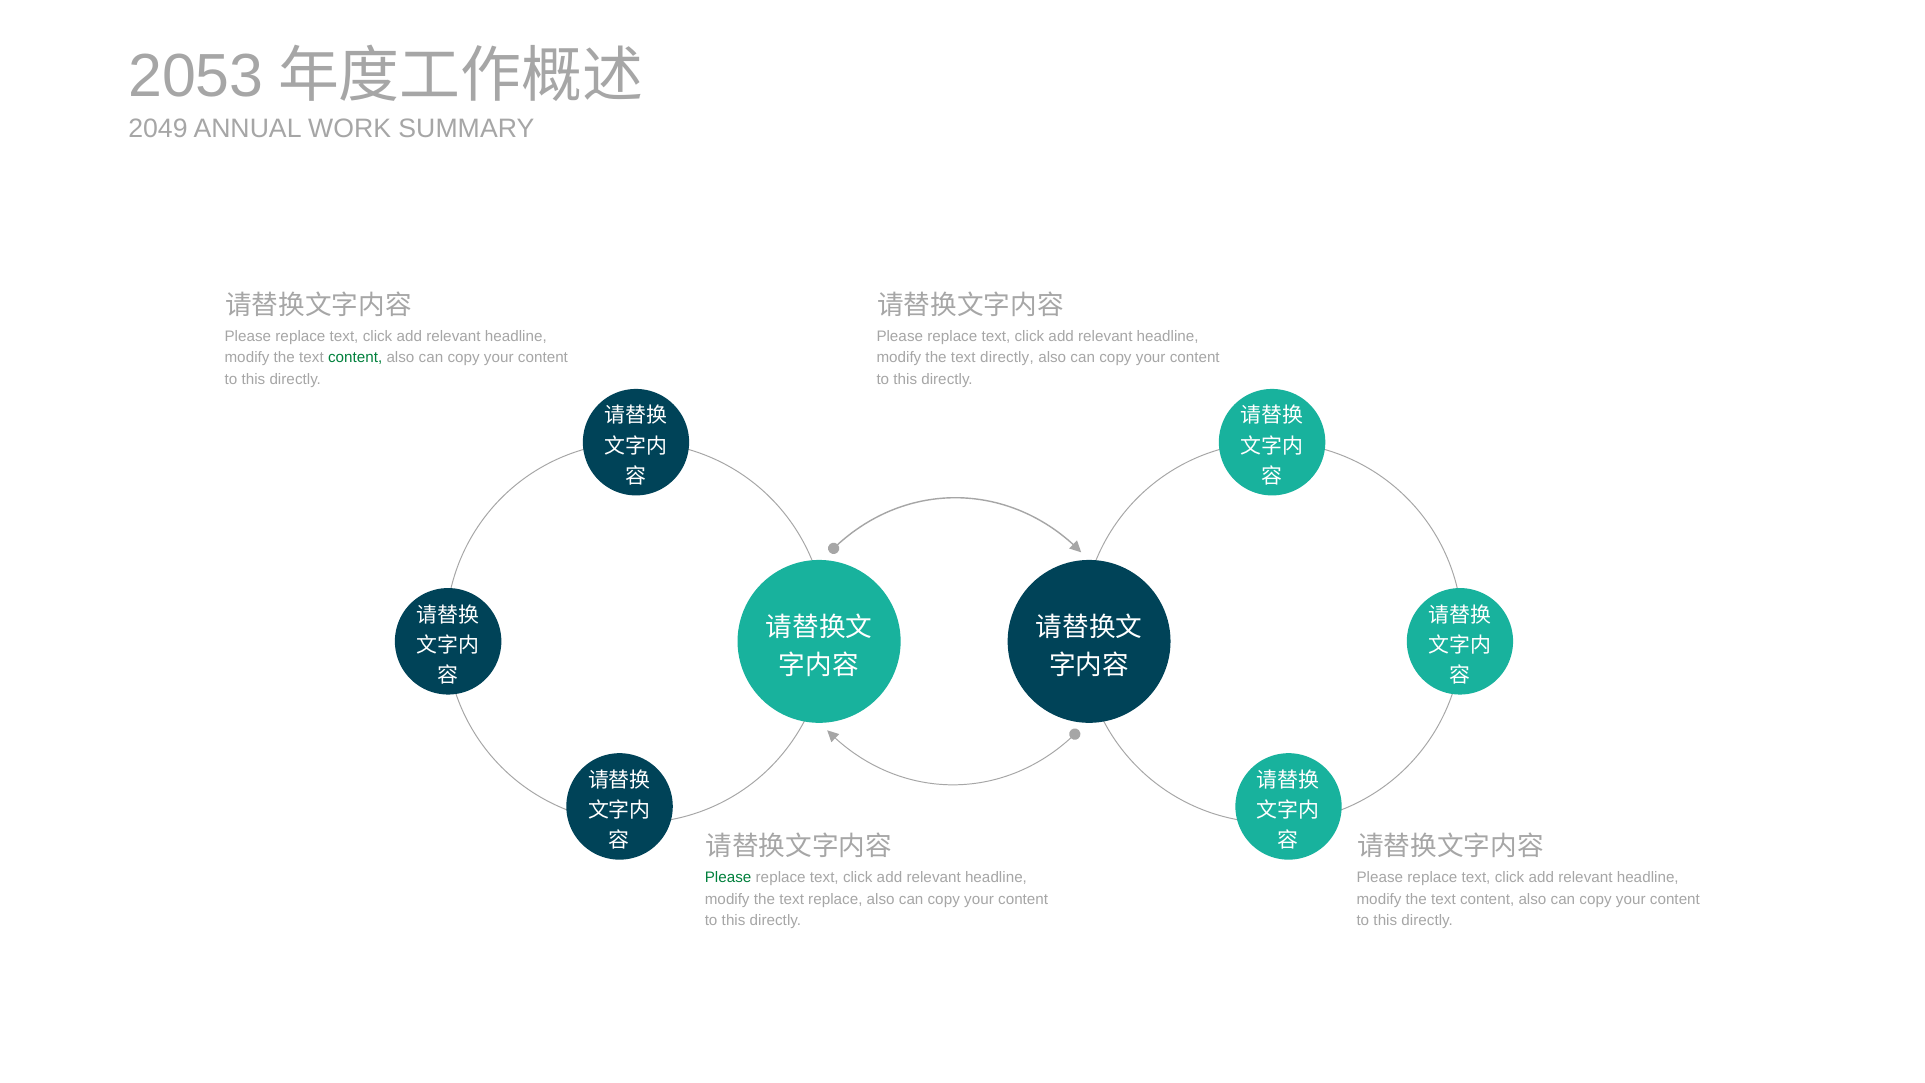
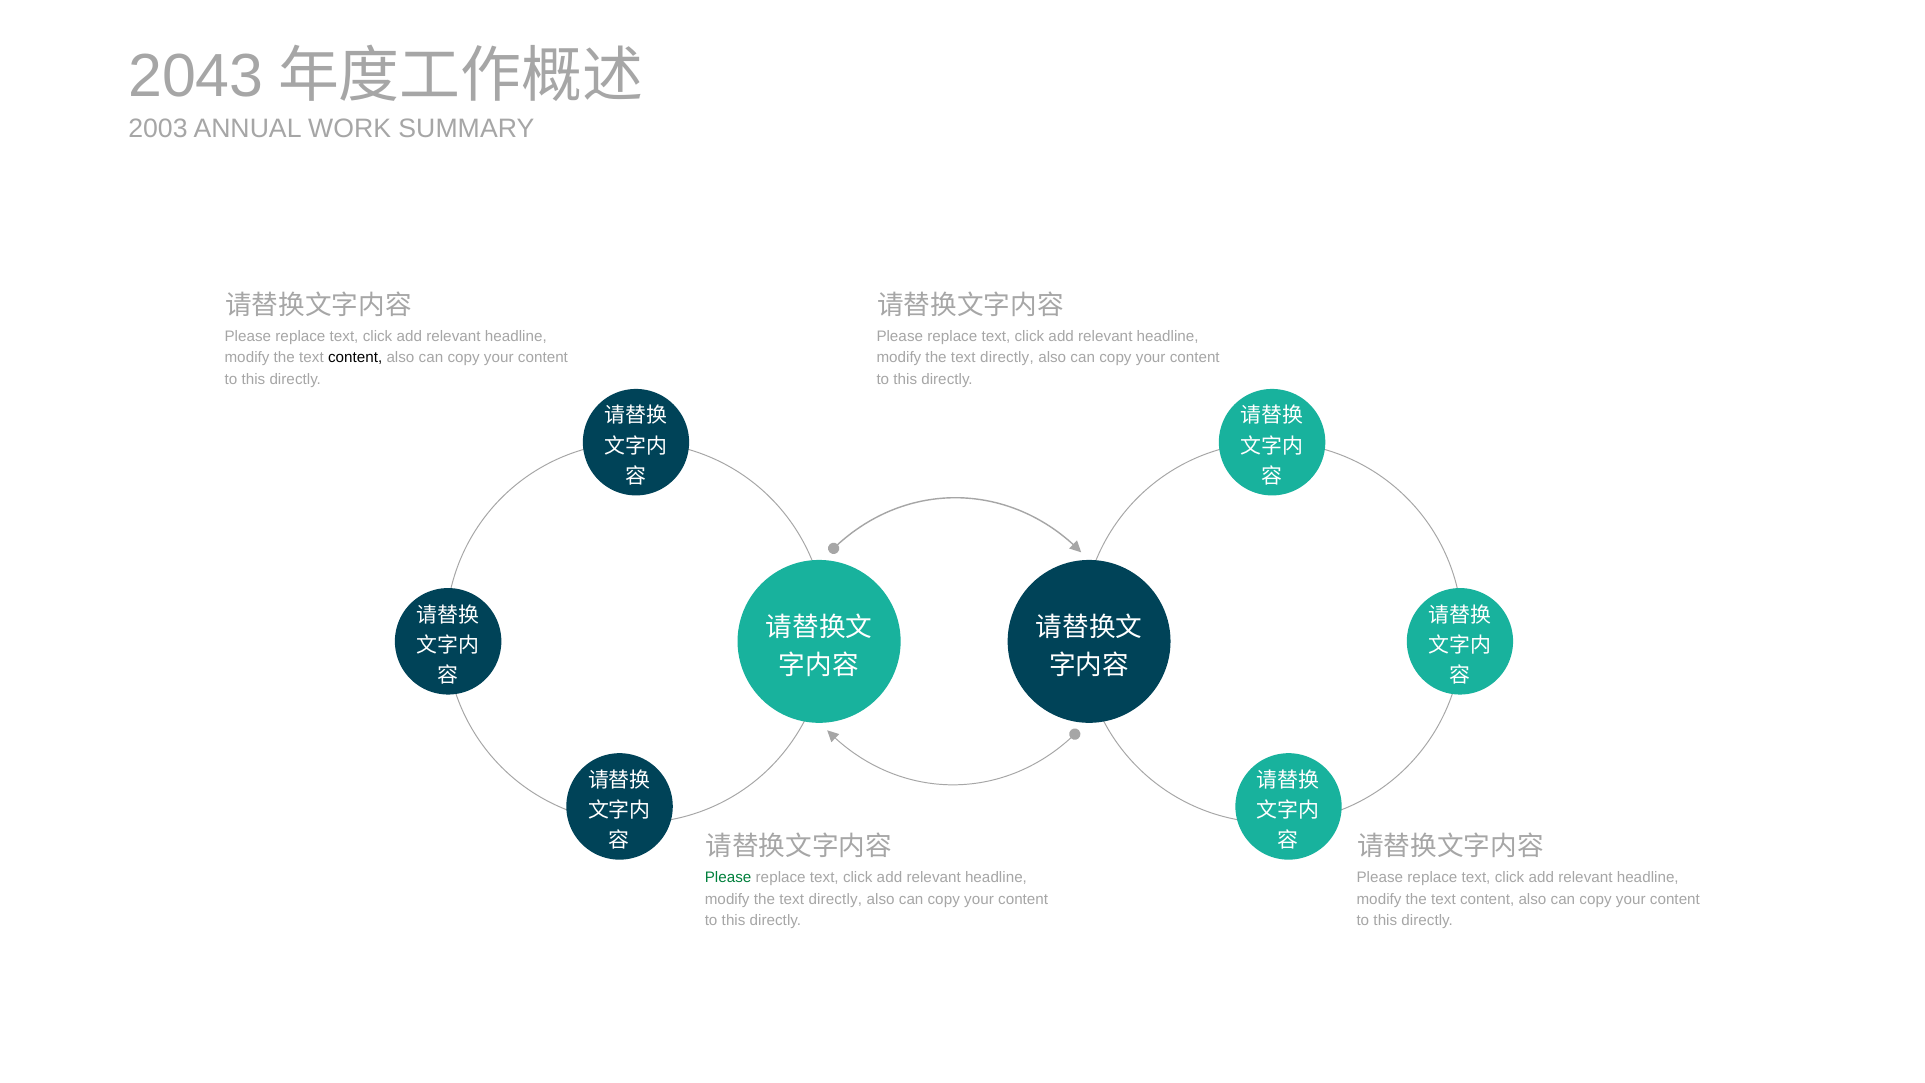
2053: 2053 -> 2043
2049: 2049 -> 2003
content at (355, 358) colour: green -> black
replace at (835, 899): replace -> directly
